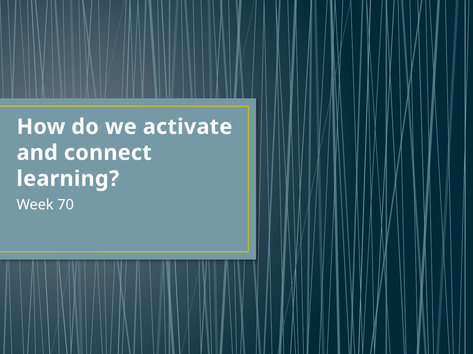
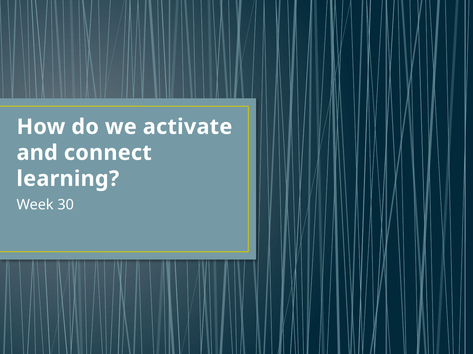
70: 70 -> 30
